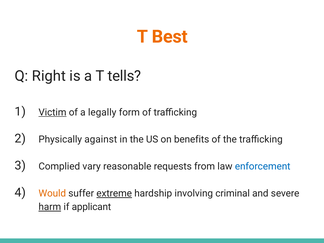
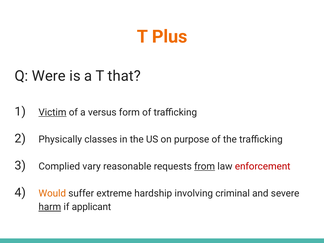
Best: Best -> Plus
Right: Right -> Were
tells: tells -> that
legally: legally -> versus
against: against -> classes
benefits: benefits -> purpose
from underline: none -> present
enforcement colour: blue -> red
extreme underline: present -> none
